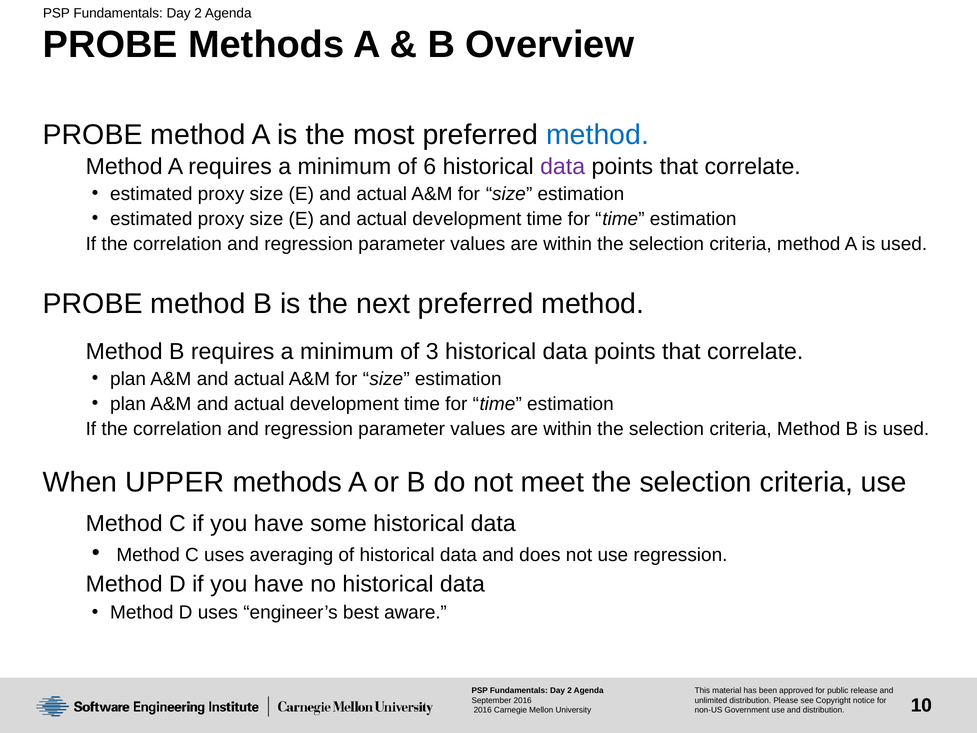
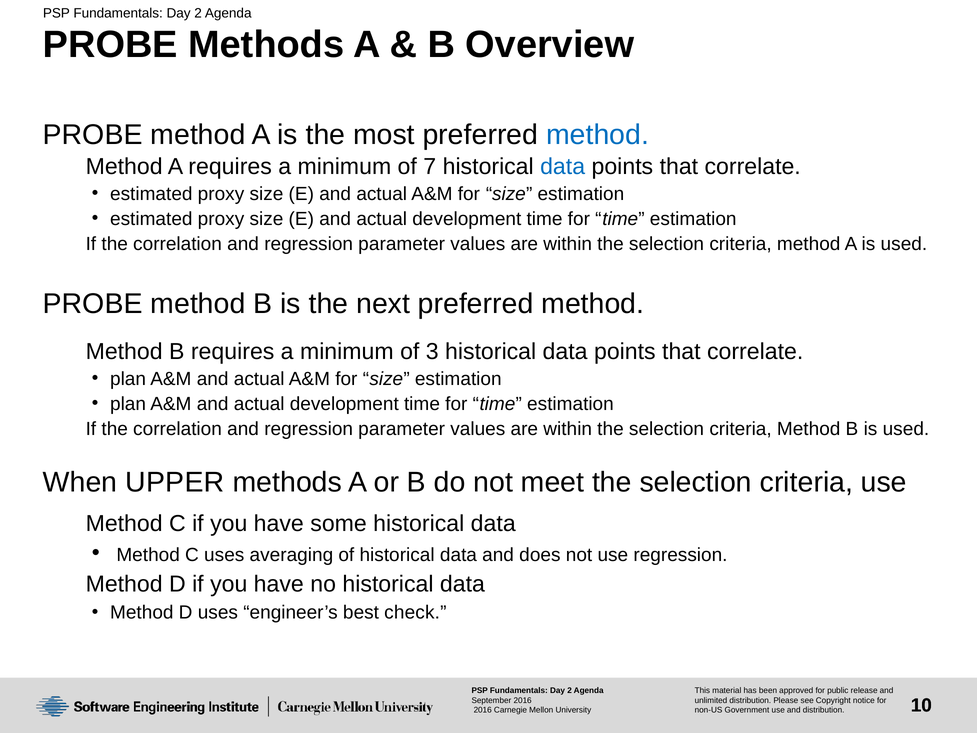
6: 6 -> 7
data at (563, 167) colour: purple -> blue
aware: aware -> check
